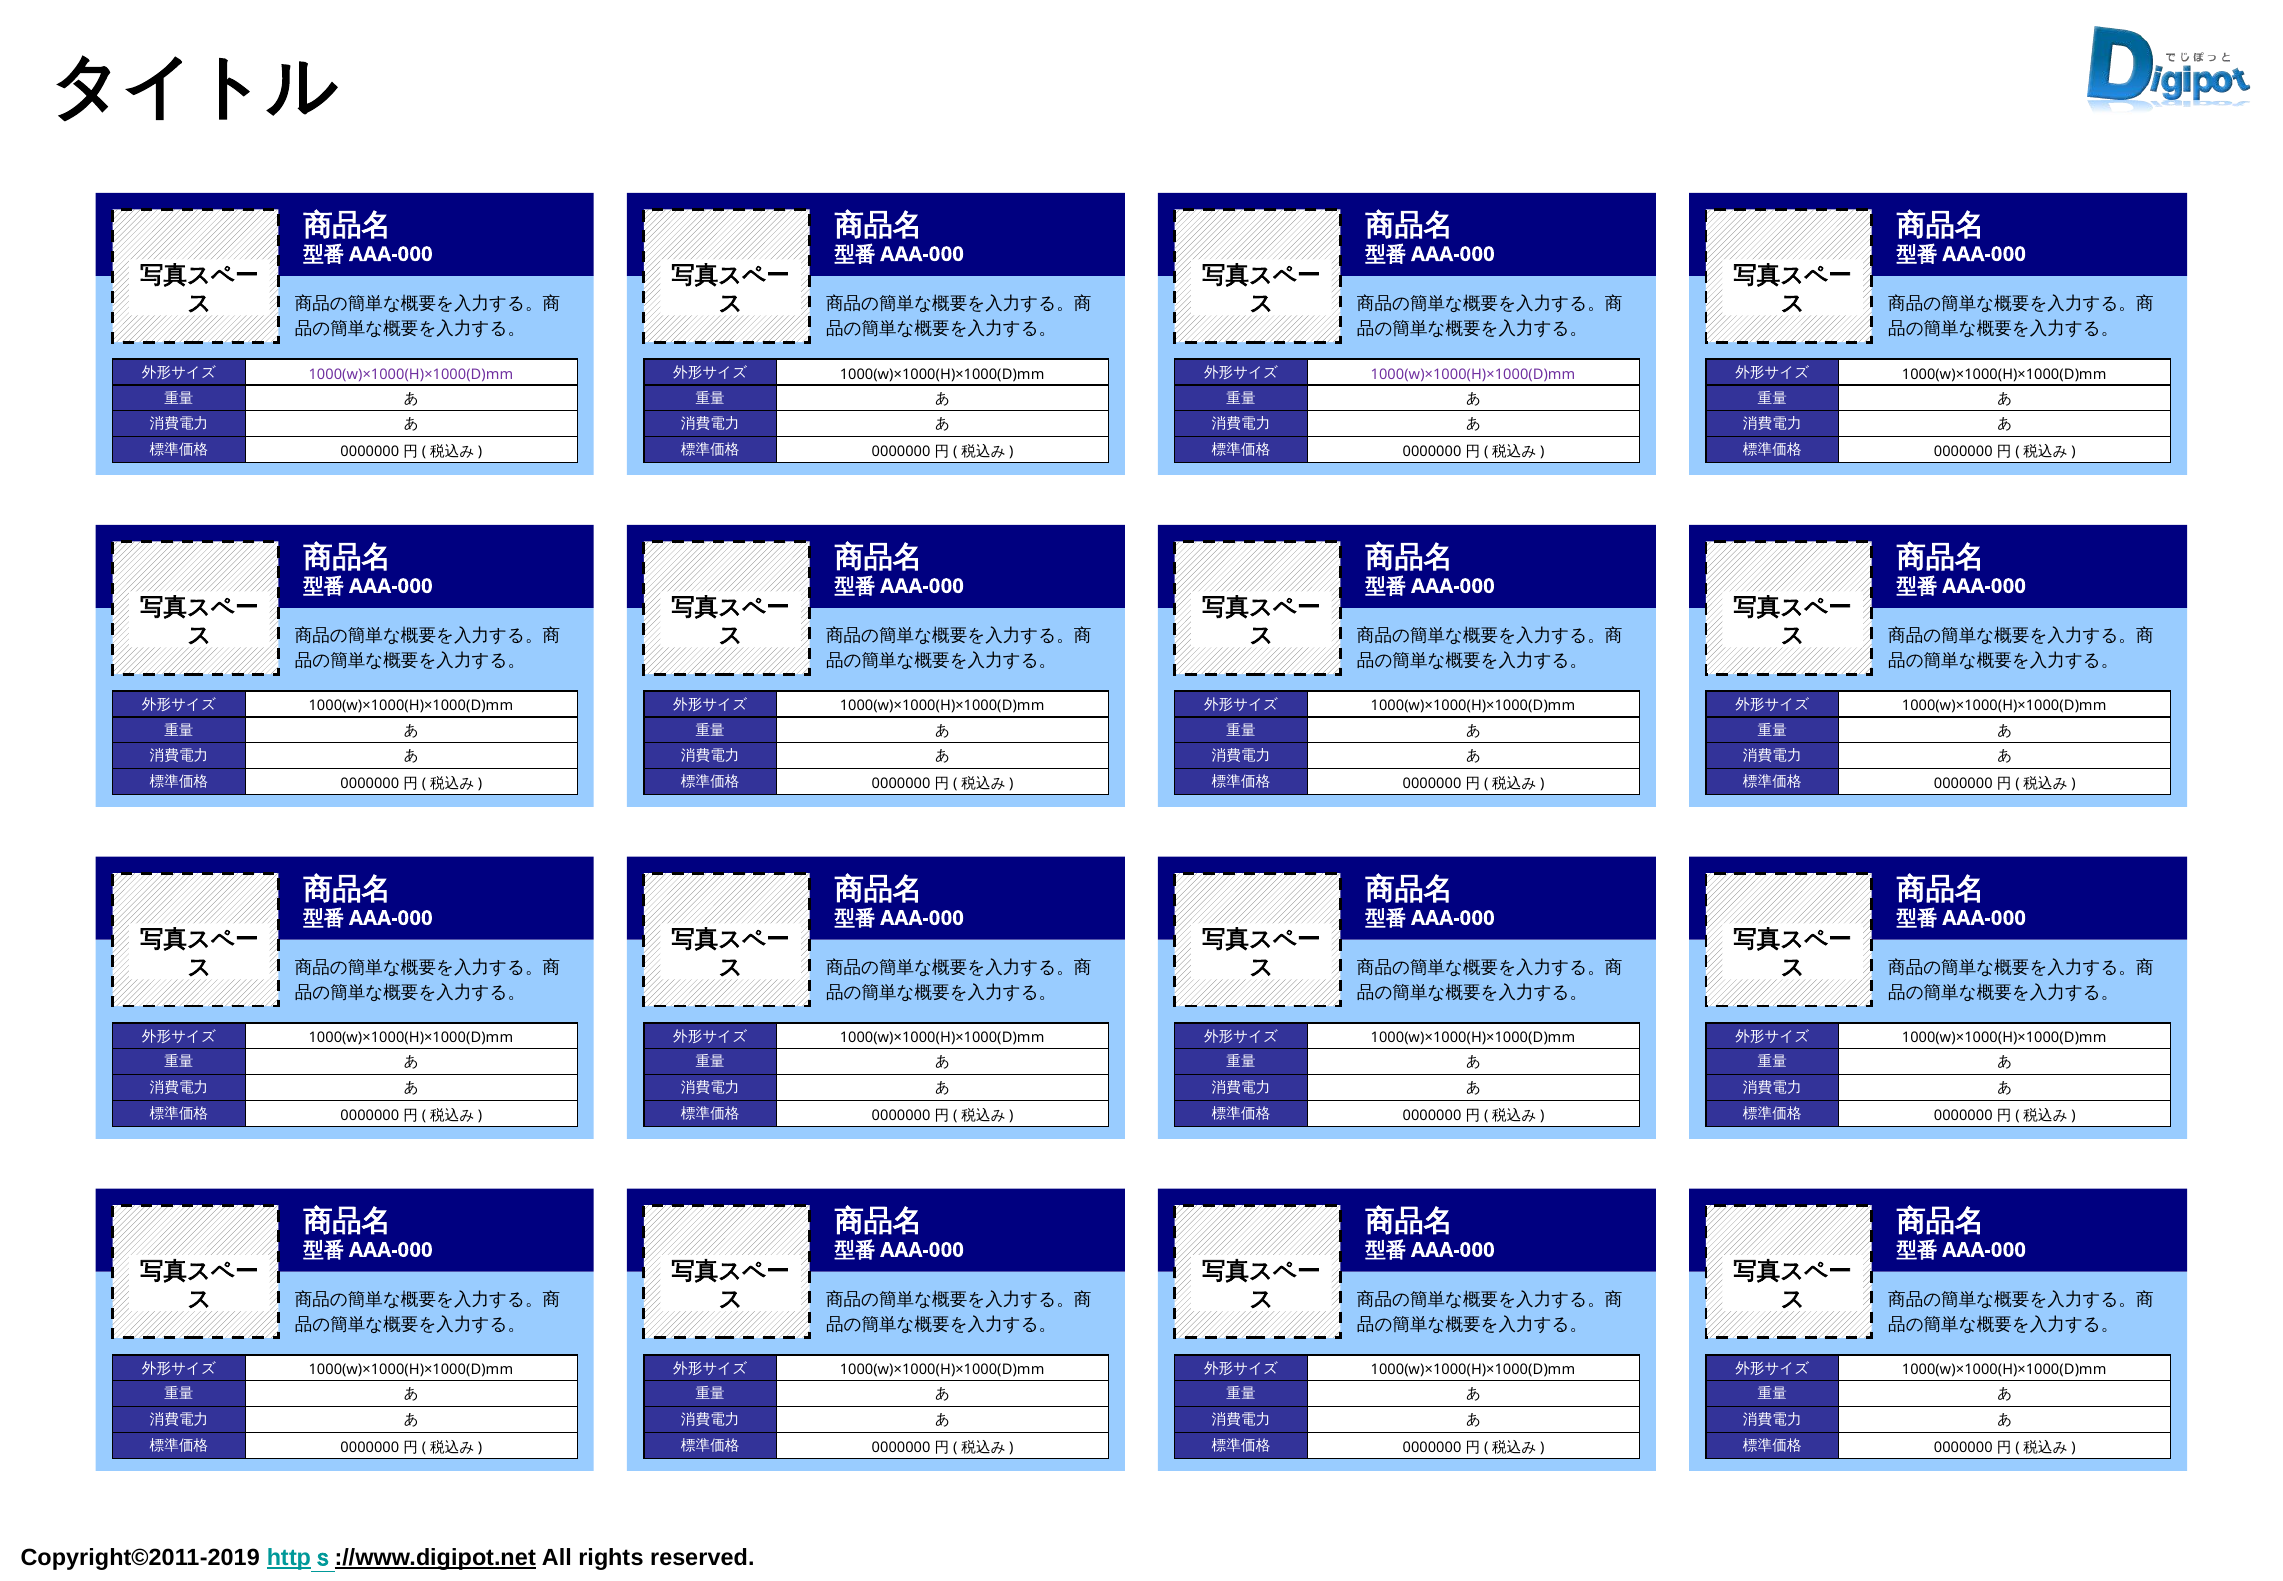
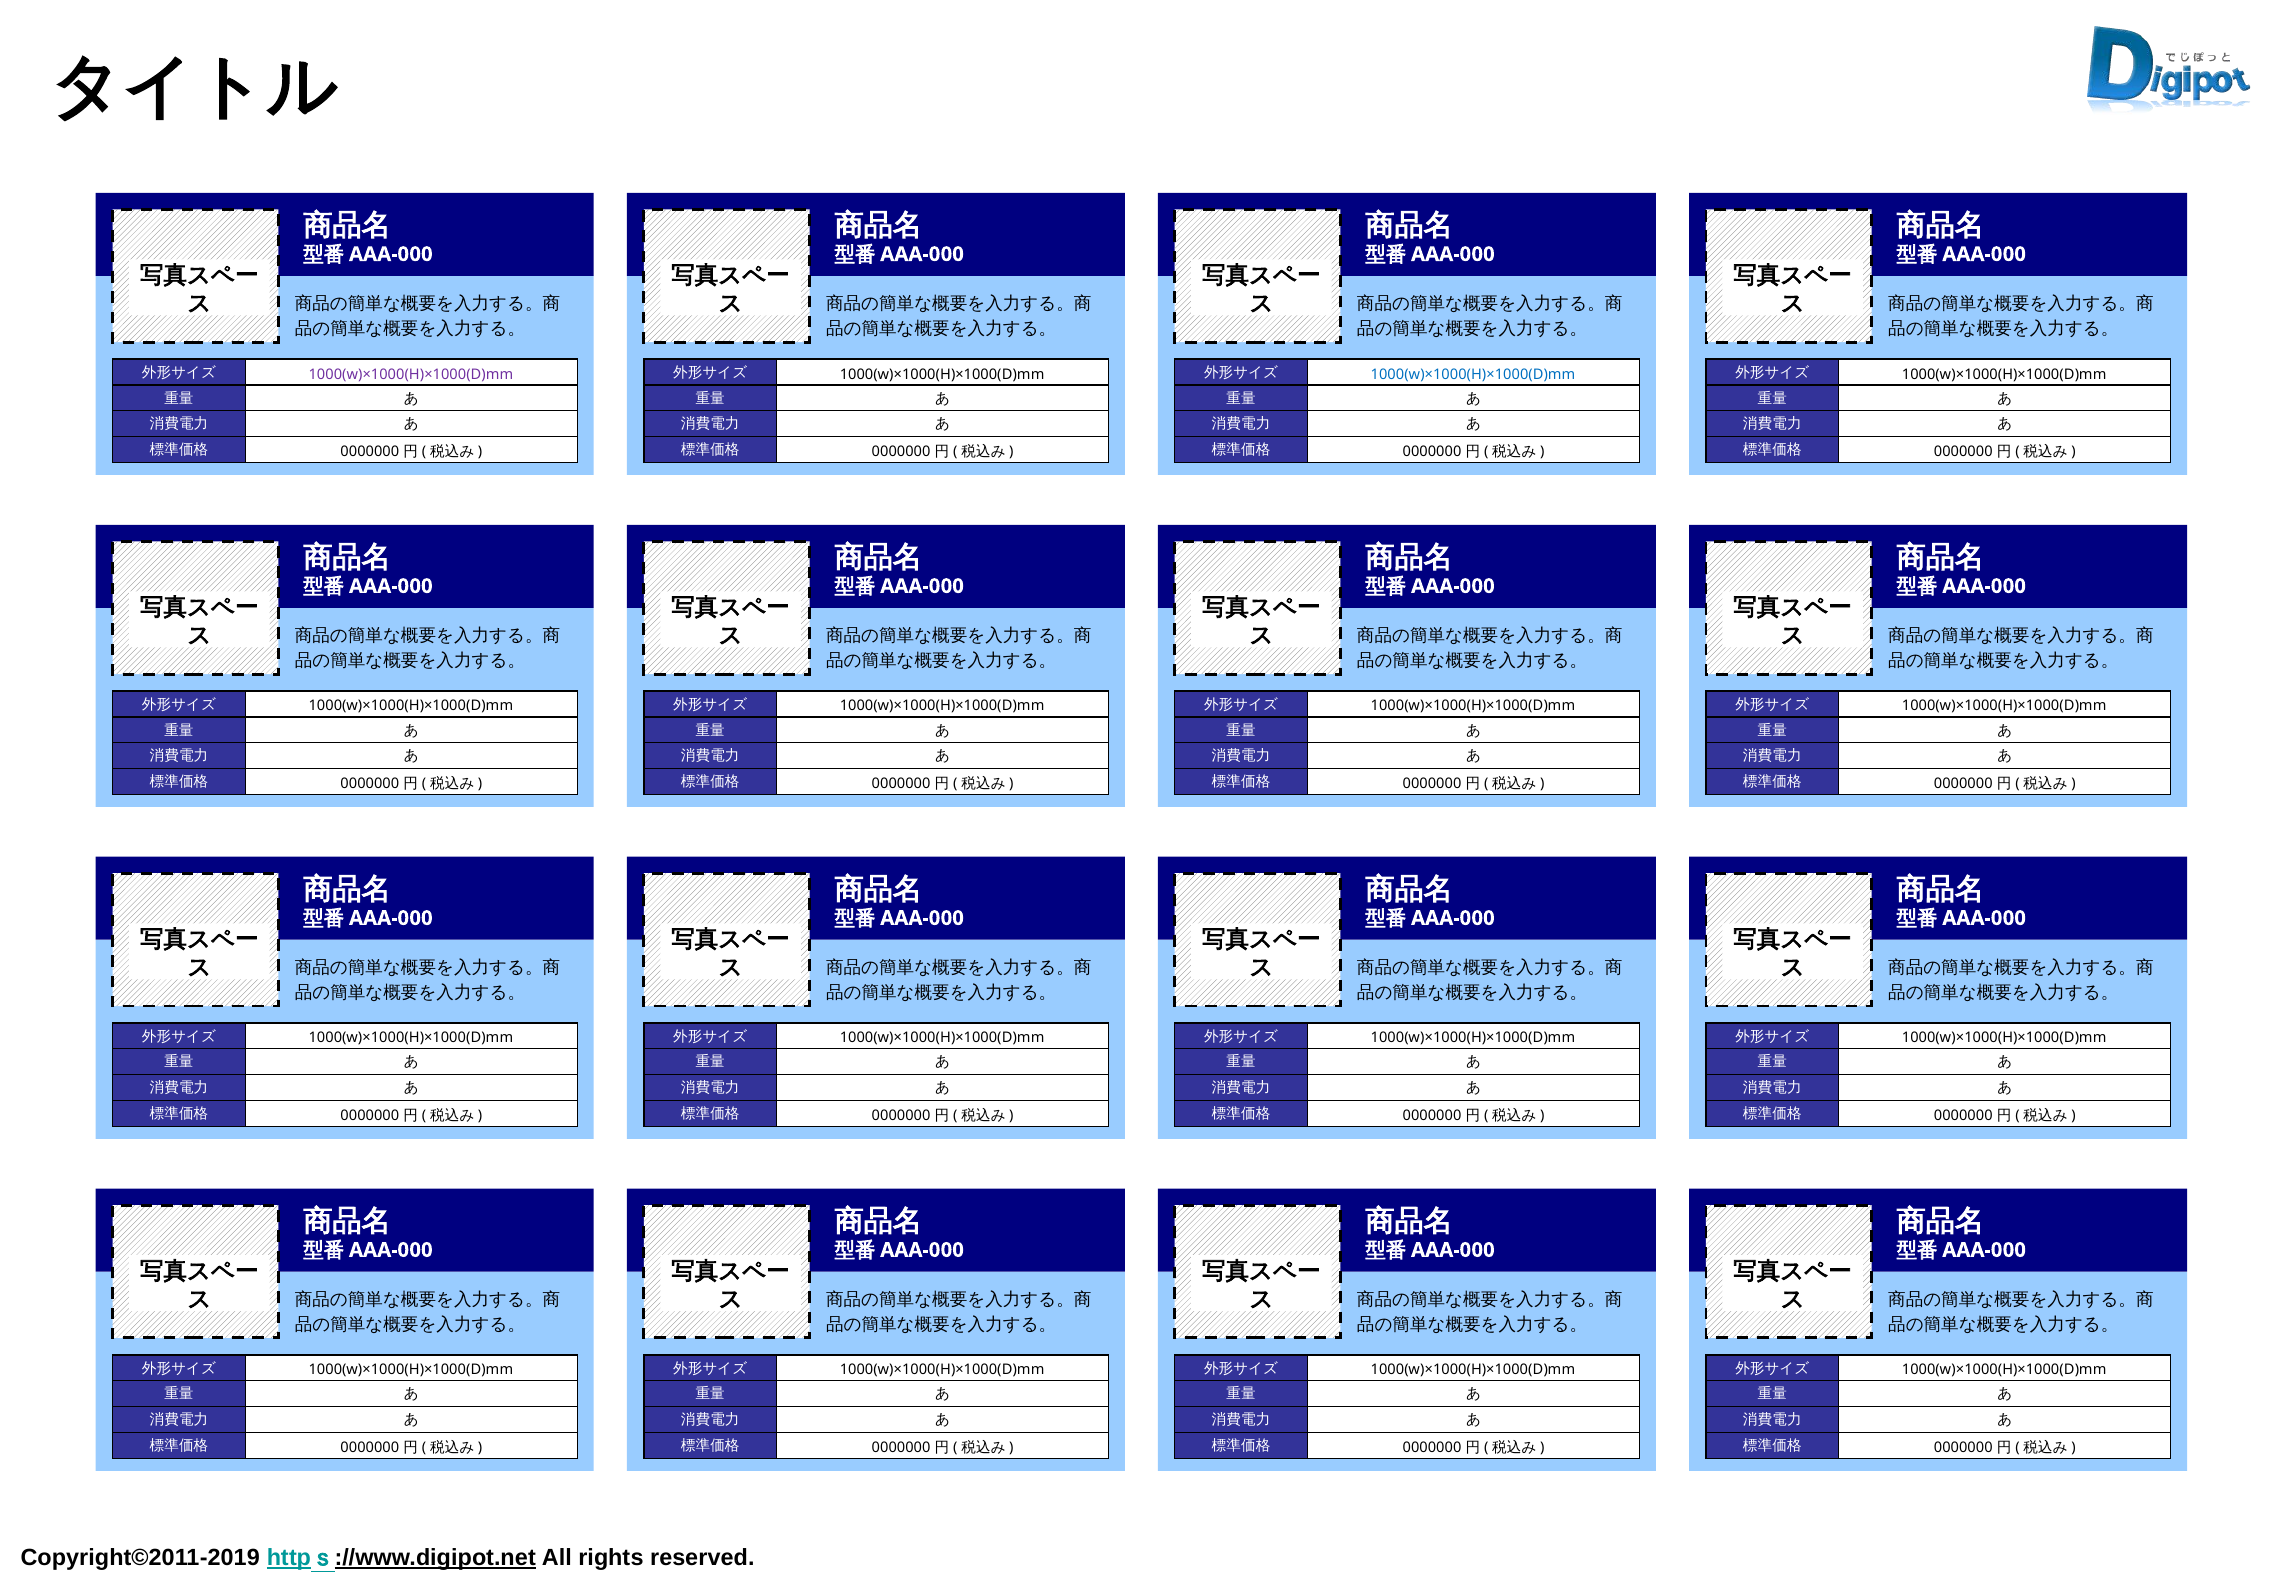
1000(w)×1000(H)×1000(D)mm at (1473, 374) colour: purple -> blue
